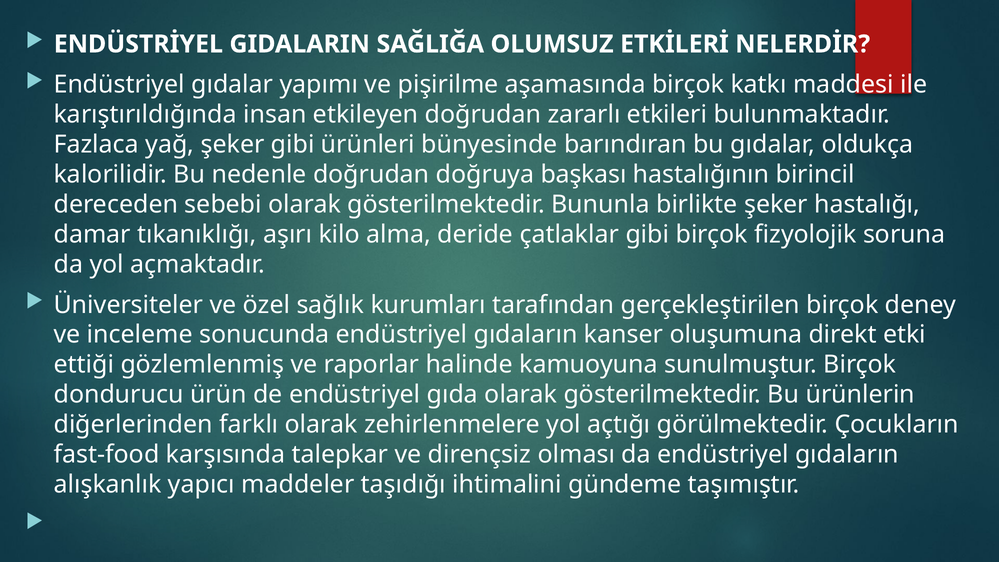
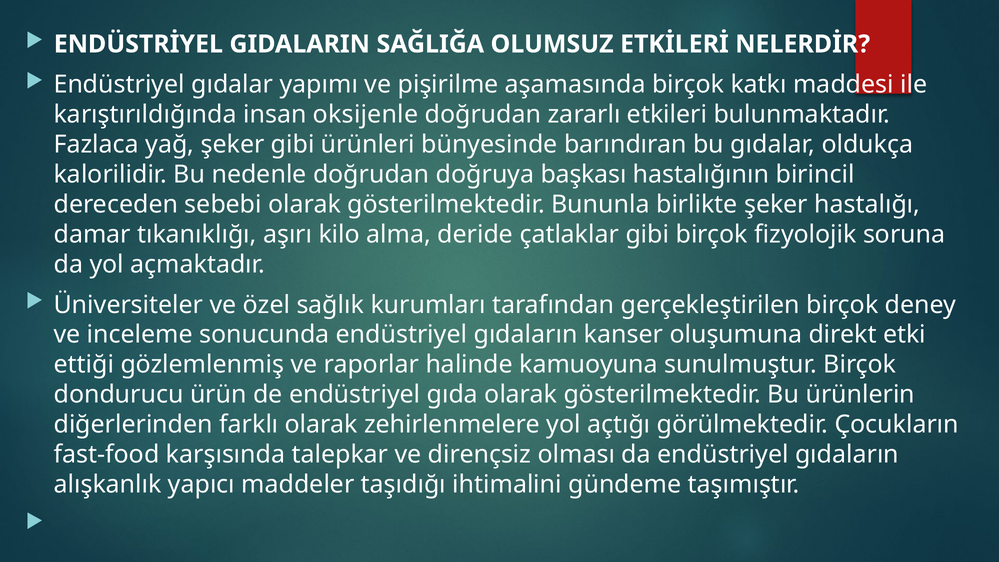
etkileyen: etkileyen -> oksijenle
